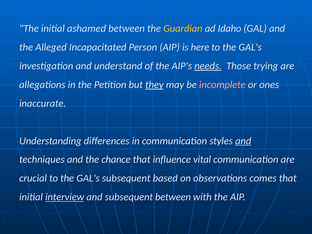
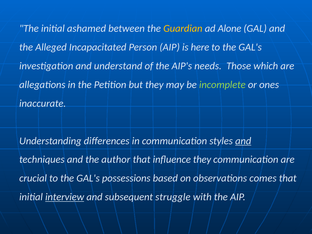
Idaho: Idaho -> Alone
needs underline: present -> none
trying: trying -> which
they at (154, 85) underline: present -> none
incomplete colour: pink -> light green
chance: chance -> author
influence vital: vital -> they
GAL's subsequent: subsequent -> possessions
subsequent between: between -> struggle
